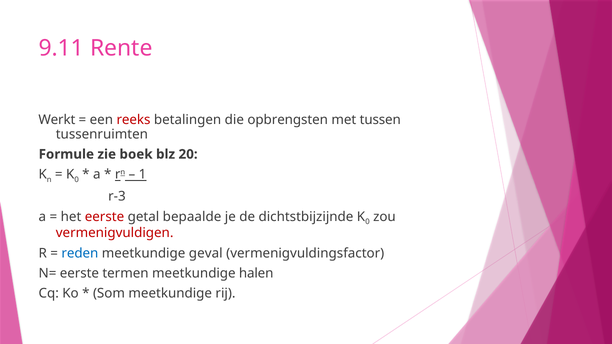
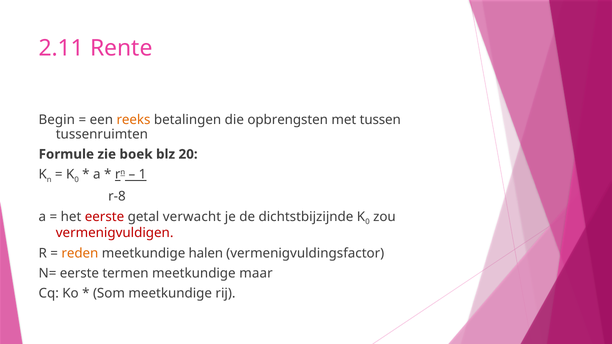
9.11: 9.11 -> 2.11
Werkt: Werkt -> Begin
reeks colour: red -> orange
r-3: r-3 -> r-8
bepaalde: bepaalde -> verwacht
reden colour: blue -> orange
geval: geval -> halen
halen: halen -> maar
